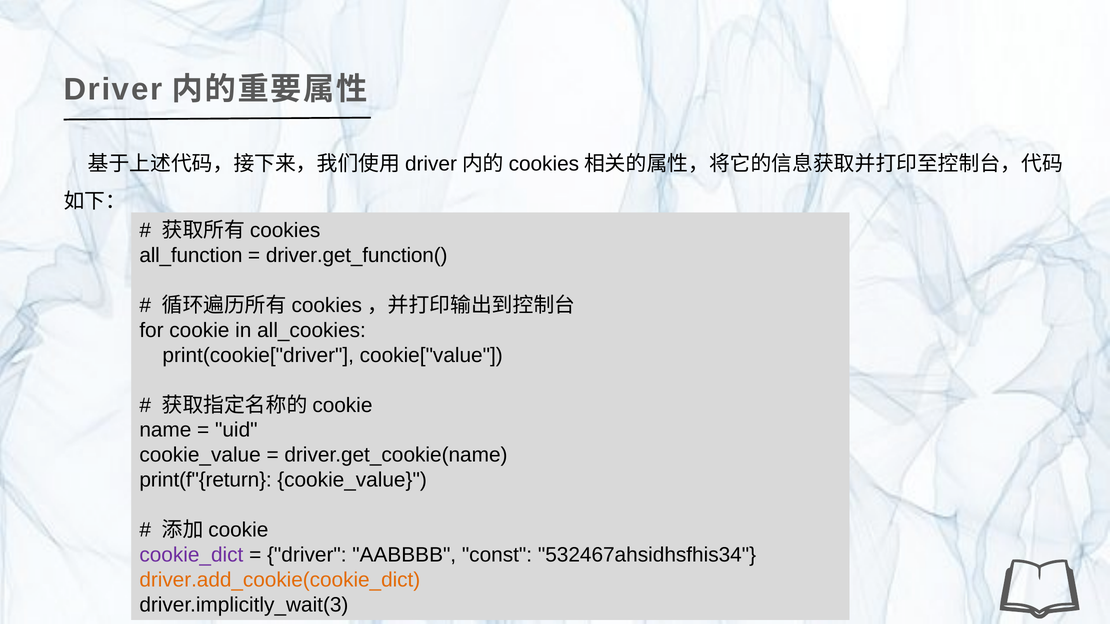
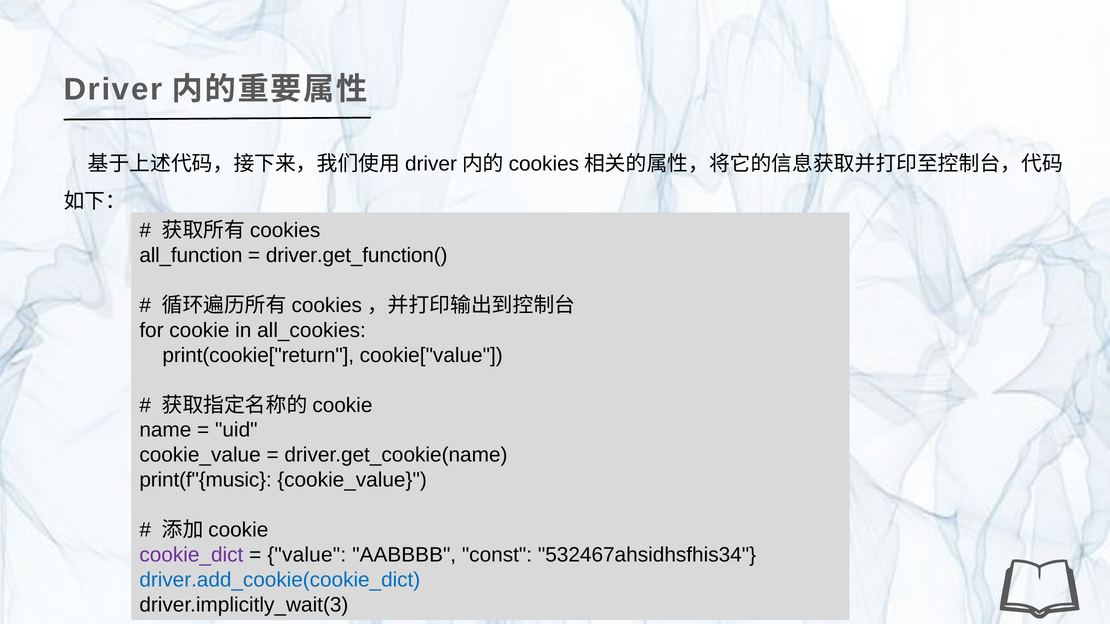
print(cookie["driver: print(cookie["driver -> print(cookie["return
print(f"{return: print(f"{return -> print(f"{music
driver at (307, 555): driver -> value
driver.add_cookie(cookie_dict colour: orange -> blue
